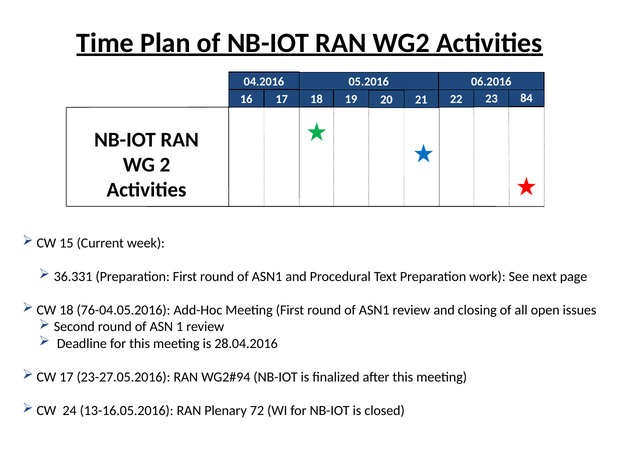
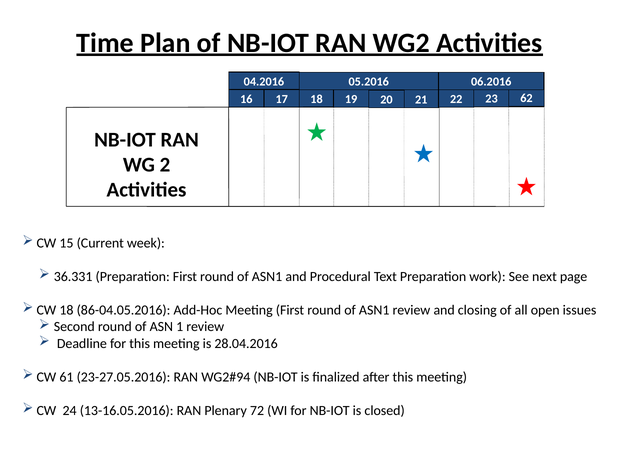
84: 84 -> 62
76-04.05.2016: 76-04.05.2016 -> 86-04.05.2016
CW 17: 17 -> 61
